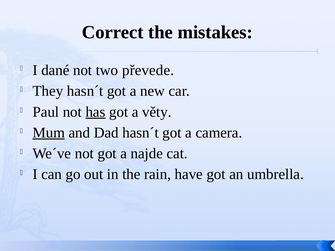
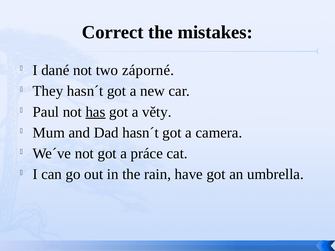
převede: převede -> záporné
Mum underline: present -> none
najde: najde -> práce
